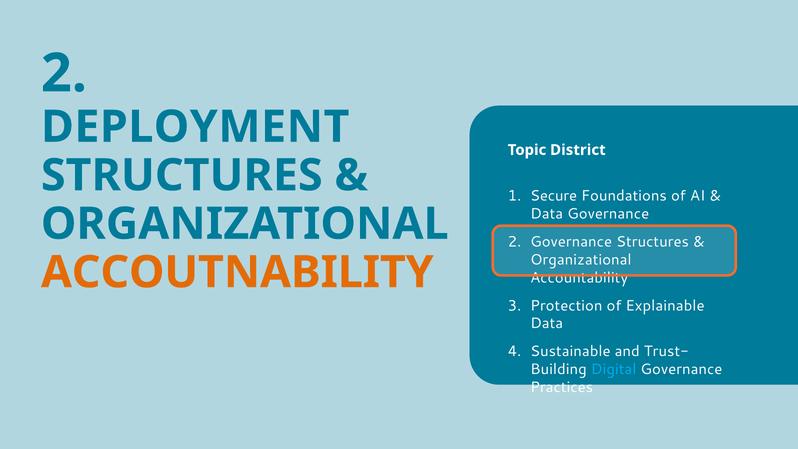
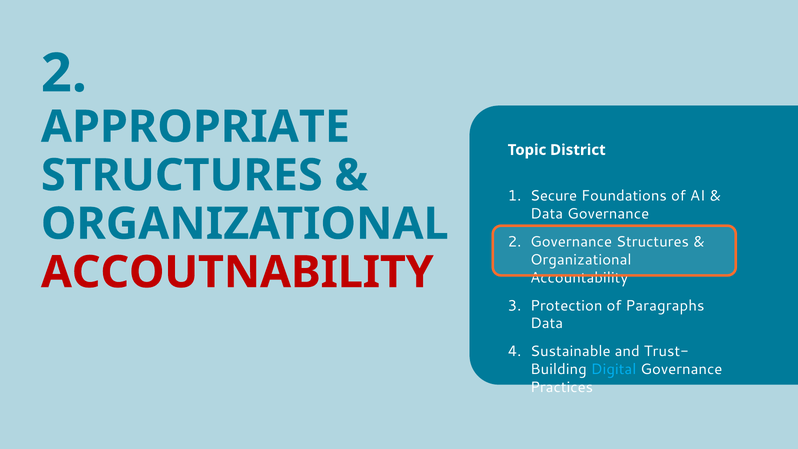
DEPLOYMENT: DEPLOYMENT -> APPROPRIATE
ACCOUTNABILITY colour: orange -> red
Explainable: Explainable -> Paragraphs
